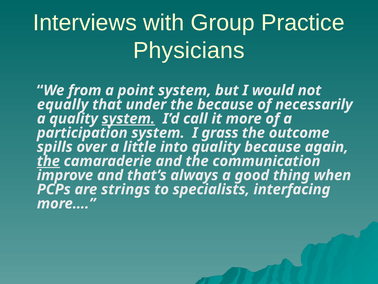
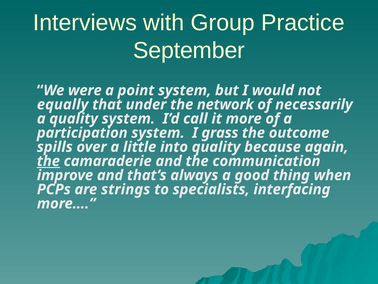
Physicians: Physicians -> September
from: from -> were
the because: because -> network
system at (128, 118) underline: present -> none
